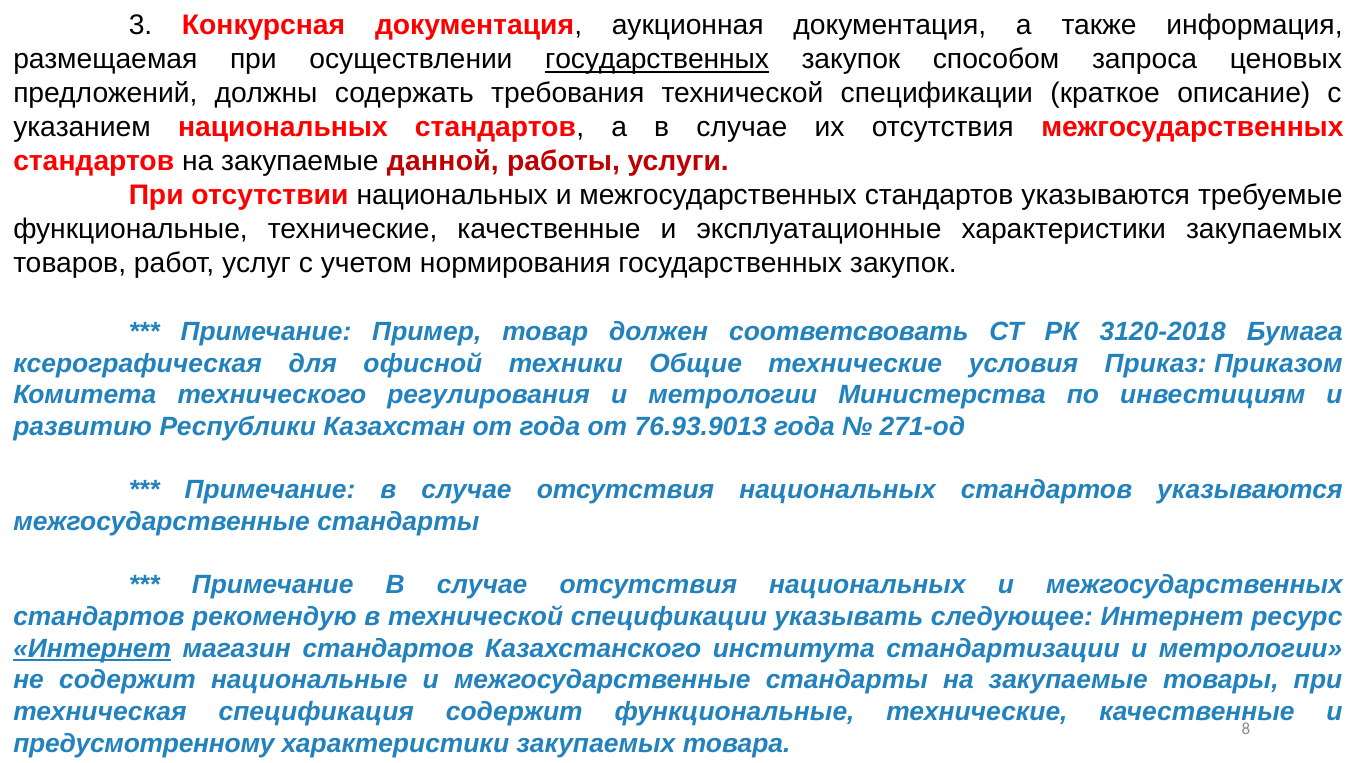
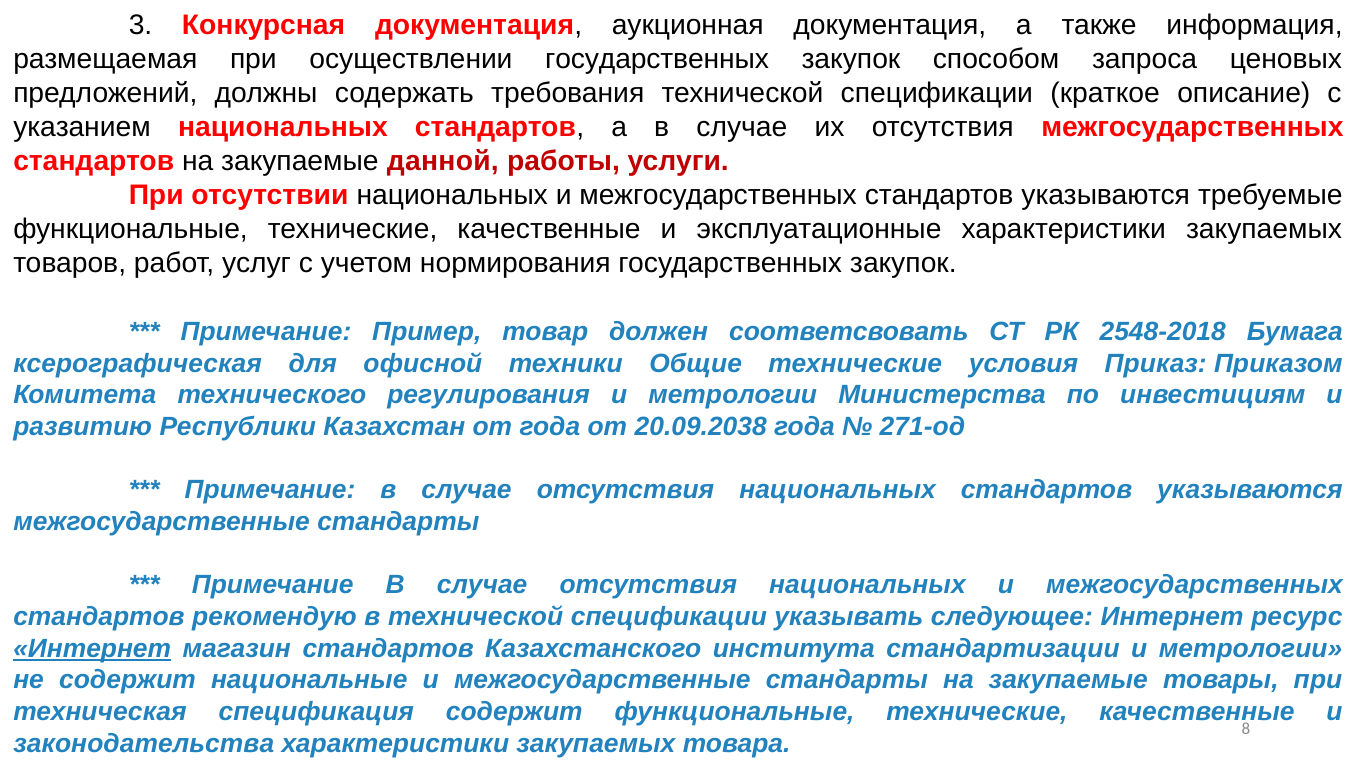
государственных at (657, 60) underline: present -> none
3120-2018: 3120-2018 -> 2548-2018
76.93.9013: 76.93.9013 -> 20.09.2038
предусмотренному: предусмотренному -> законодательства
